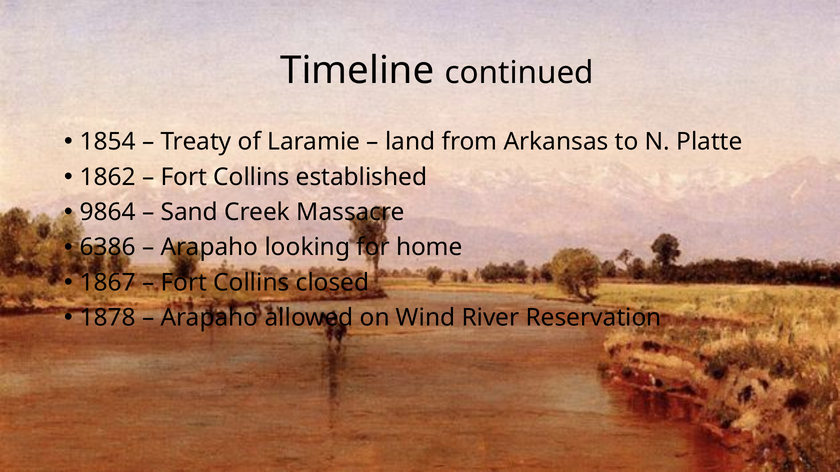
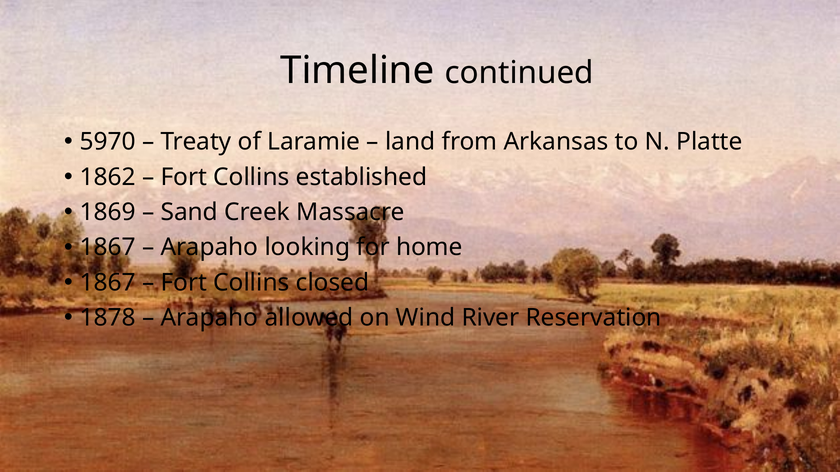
1854: 1854 -> 5970
9864: 9864 -> 1869
6386 at (108, 248): 6386 -> 1867
